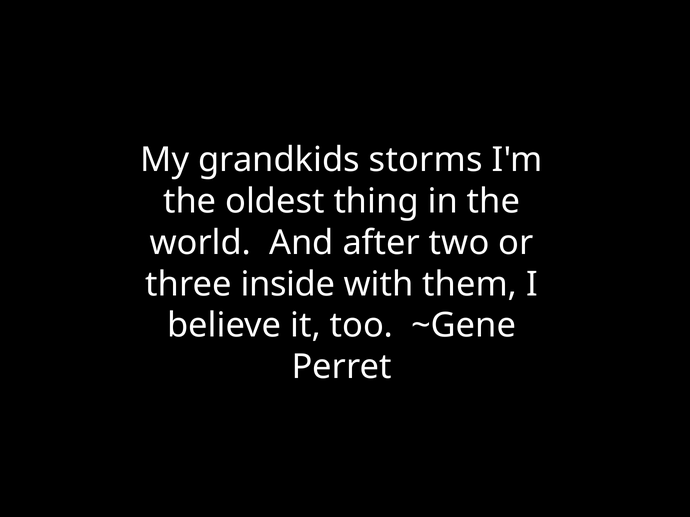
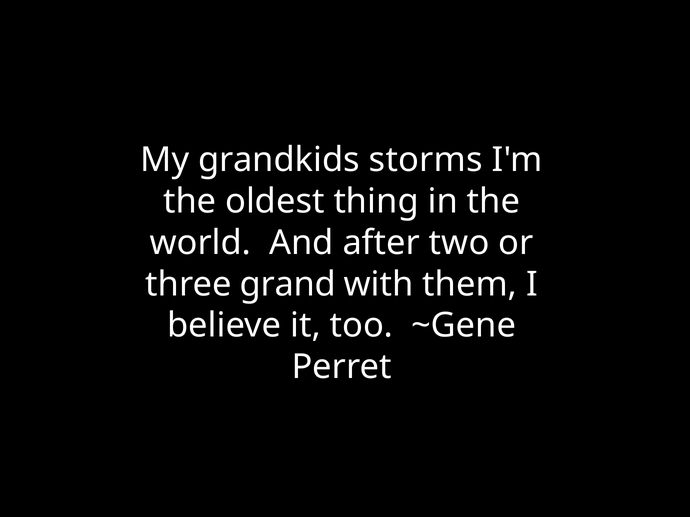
inside: inside -> grand
